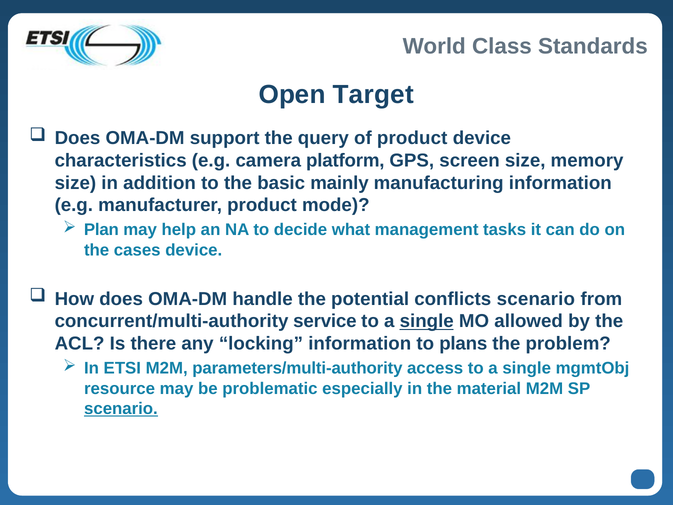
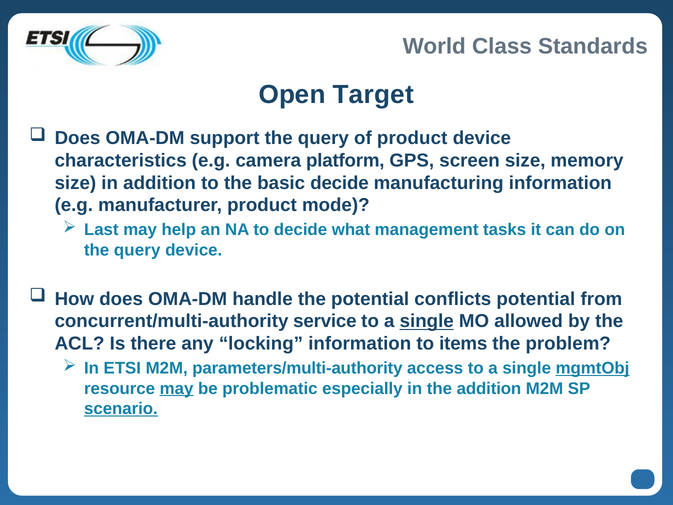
basic mainly: mainly -> decide
Plan: Plan -> Last
cases at (137, 250): cases -> query
conflicts scenario: scenario -> potential
plans: plans -> items
mgmtObj underline: none -> present
may at (177, 388) underline: none -> present
the material: material -> addition
